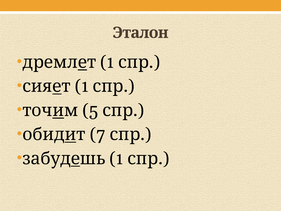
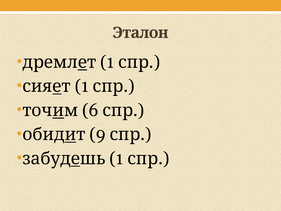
5: 5 -> 6
7: 7 -> 9
